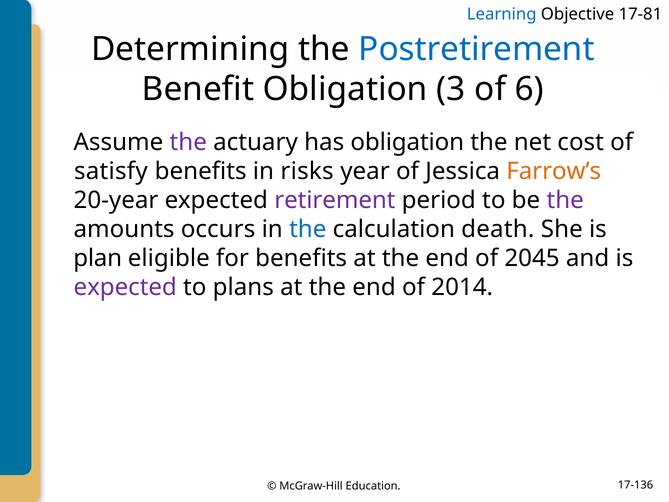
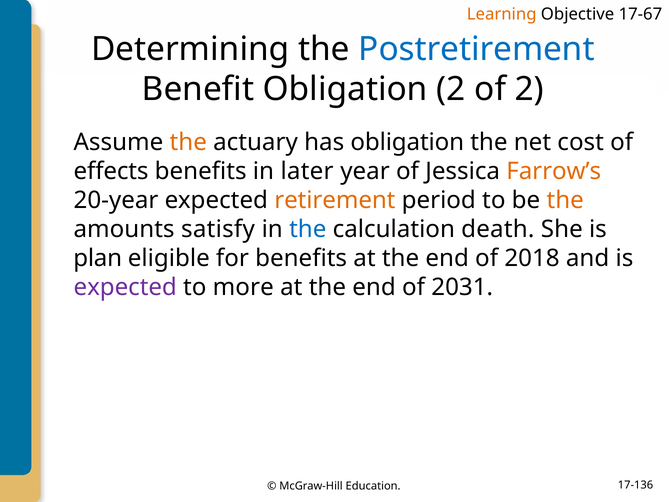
Learning colour: blue -> orange
17-81: 17-81 -> 17-67
Obligation 3: 3 -> 2
of 6: 6 -> 2
the at (188, 142) colour: purple -> orange
satisfy: satisfy -> effects
risks: risks -> later
retirement colour: purple -> orange
the at (565, 200) colour: purple -> orange
occurs: occurs -> satisfy
2045: 2045 -> 2018
plans: plans -> more
2014: 2014 -> 2031
